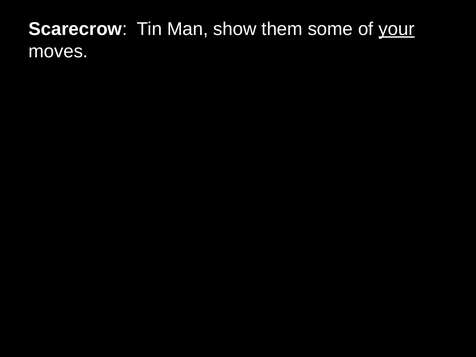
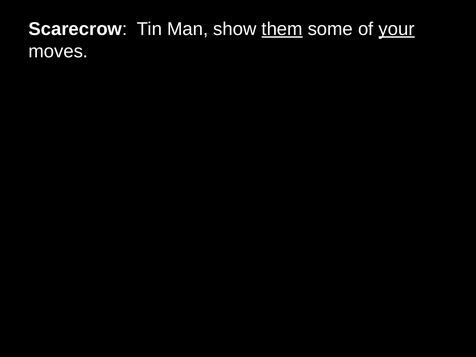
them underline: none -> present
